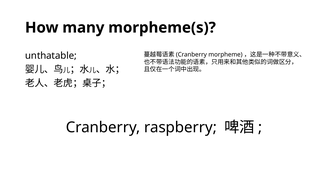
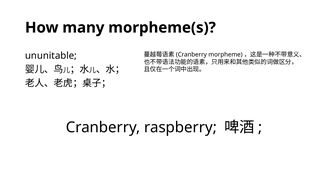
that: that -> unit
